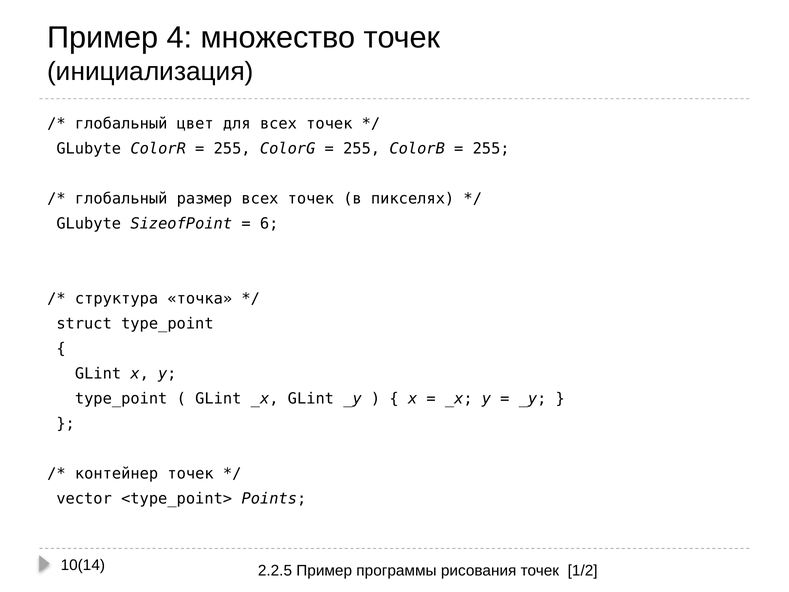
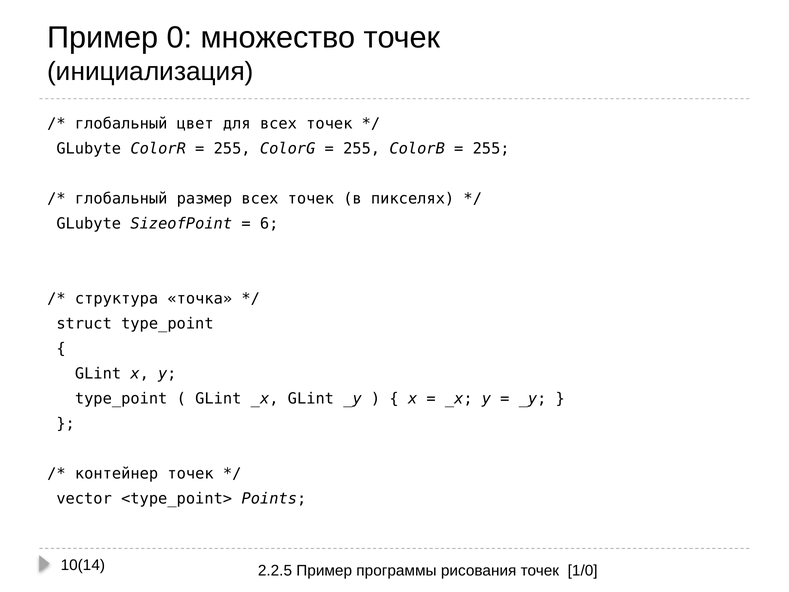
4: 4 -> 0
1/2: 1/2 -> 1/0
